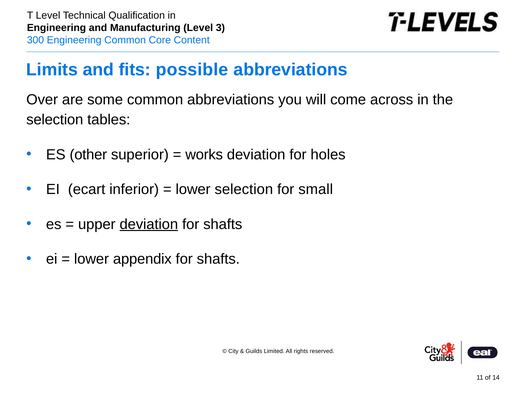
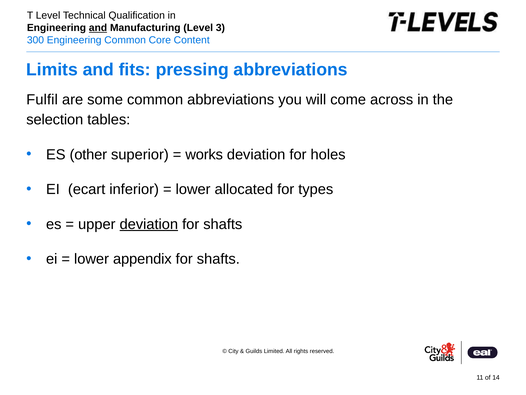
and at (98, 28) underline: none -> present
possible: possible -> pressing
Over: Over -> Fulfil
lower selection: selection -> allocated
small: small -> types
